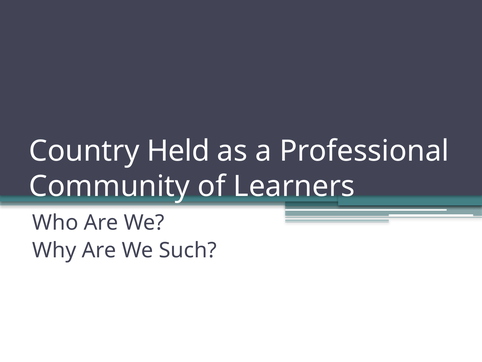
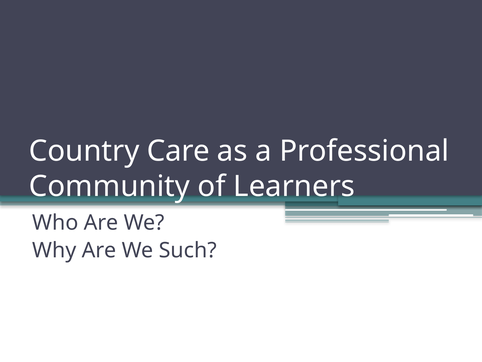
Held: Held -> Care
